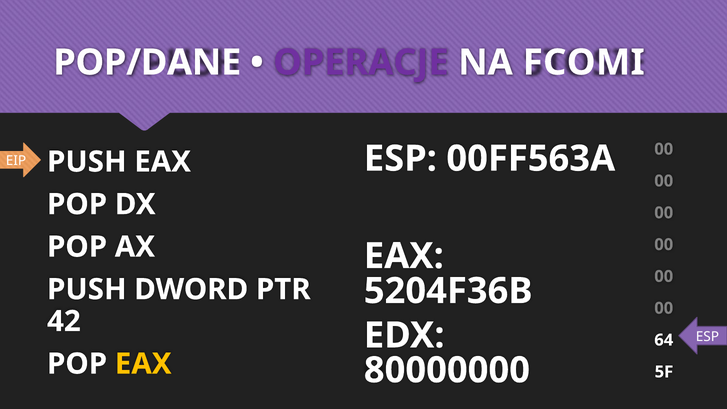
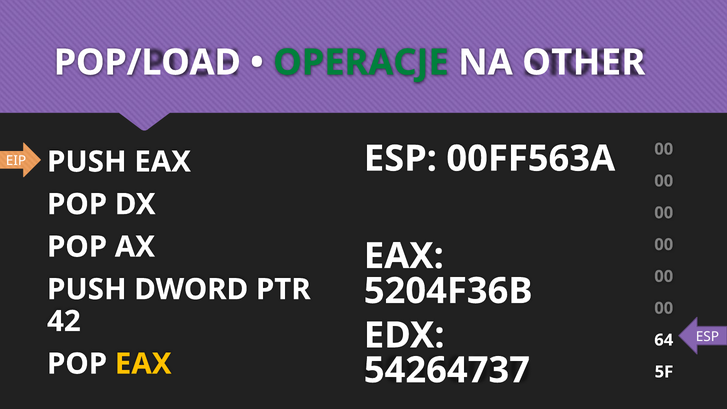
POP/DANE: POP/DANE -> POP/LOAD
OPERACJE colour: purple -> green
FCOMI: FCOMI -> OTHER
80000000: 80000000 -> 54264737
